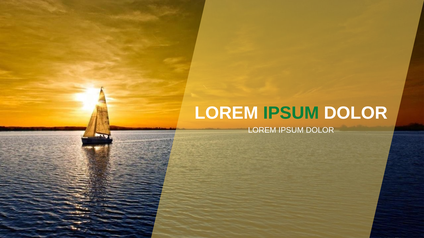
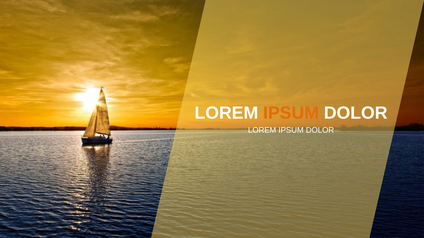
IPSUM at (291, 113) colour: green -> orange
